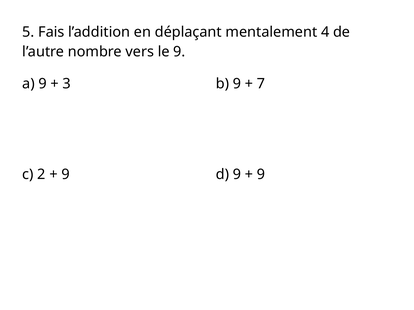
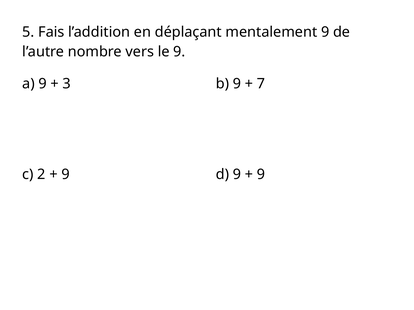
mentalement 4: 4 -> 9
